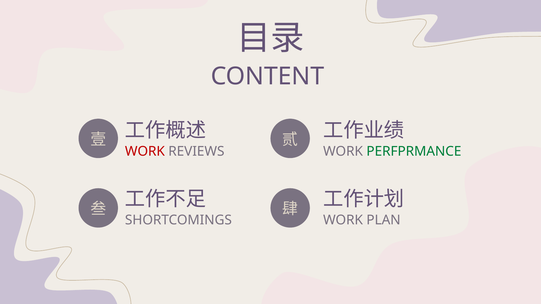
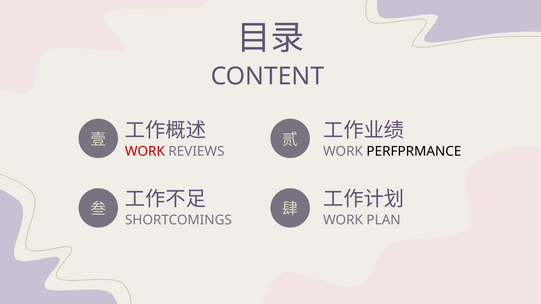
PERFPRMANCE colour: green -> black
